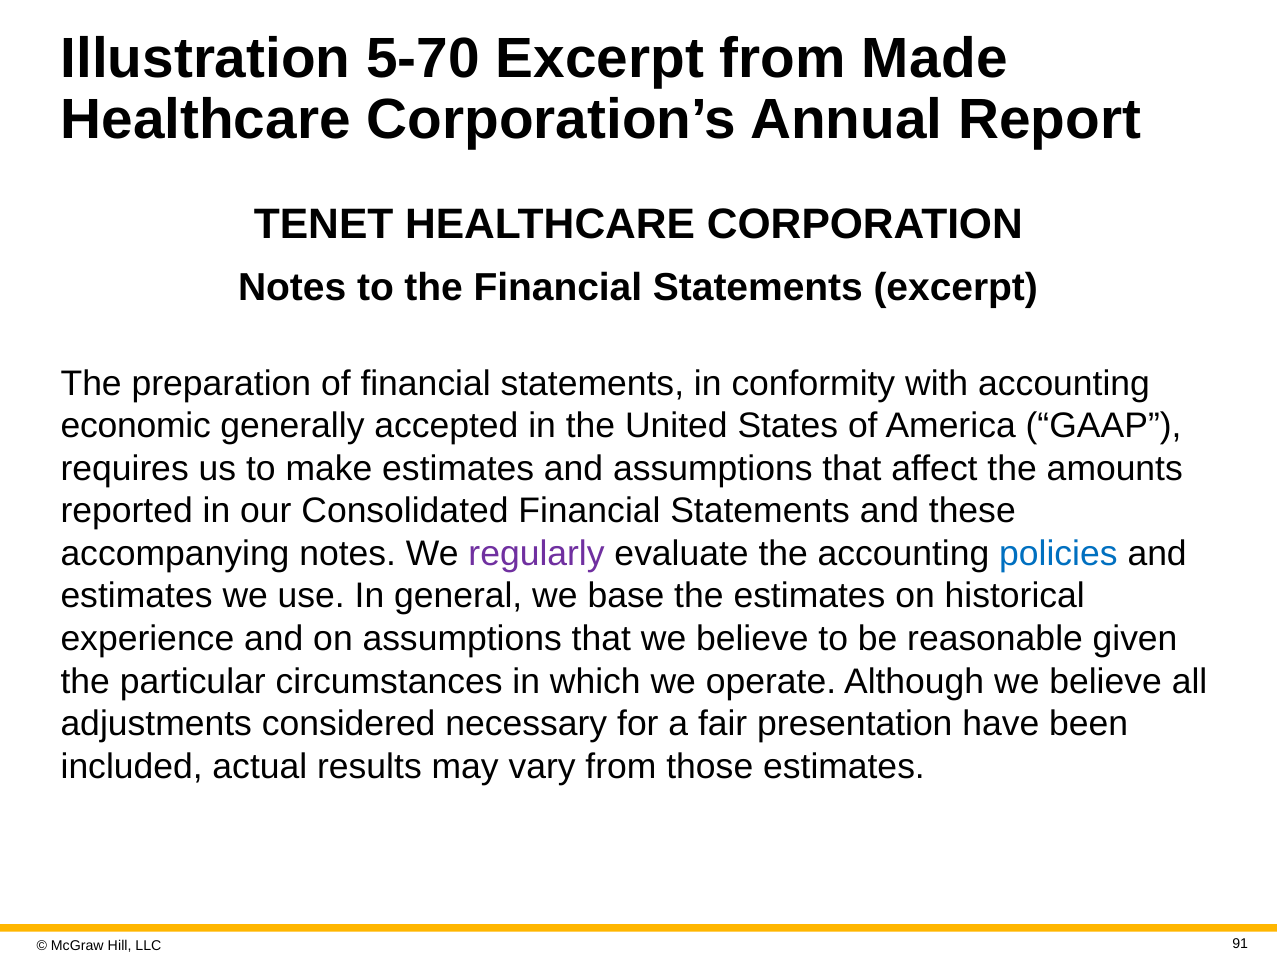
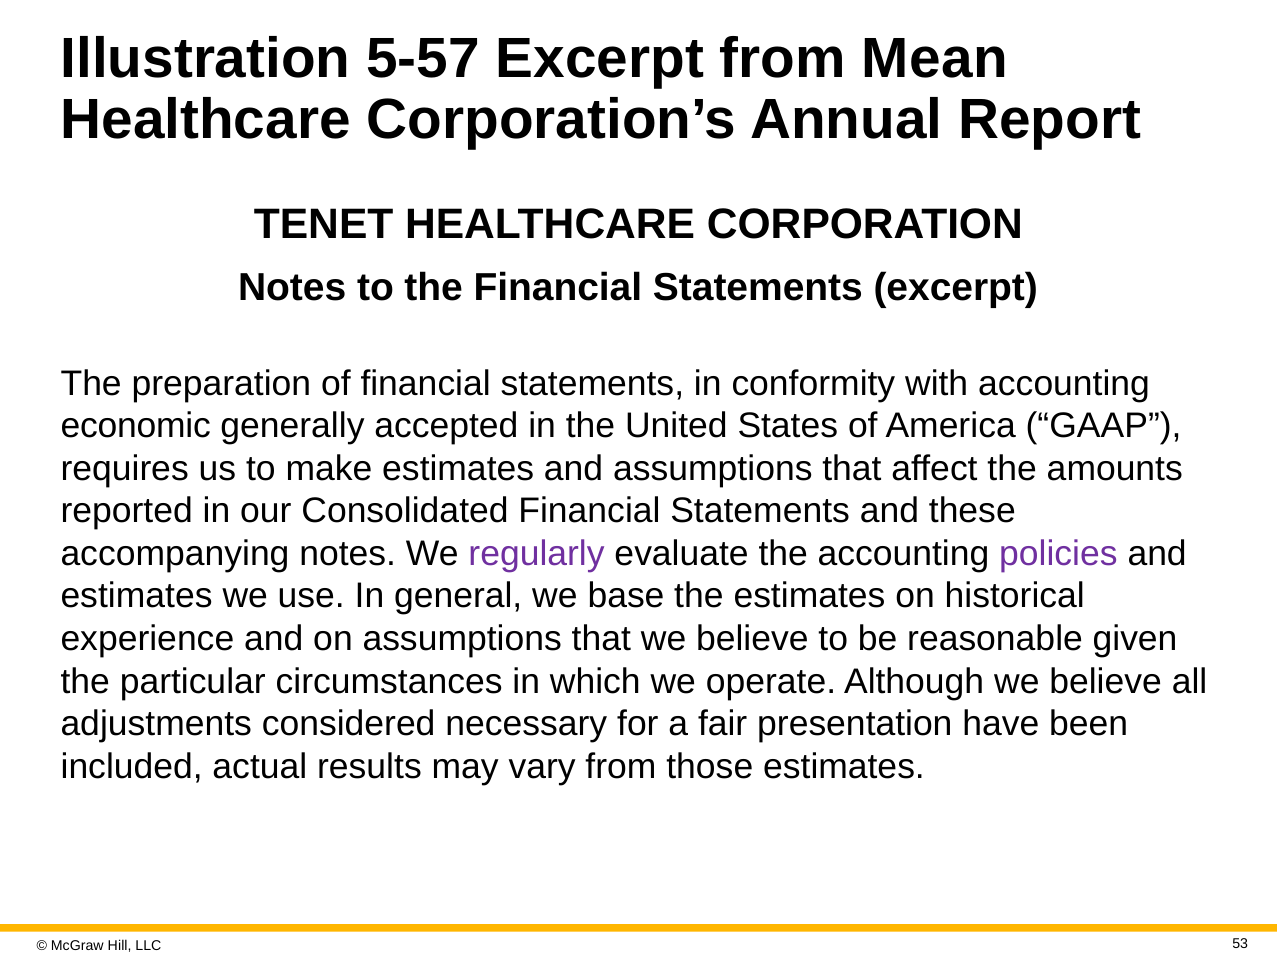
5-70: 5-70 -> 5-57
Made: Made -> Mean
policies colour: blue -> purple
91: 91 -> 53
